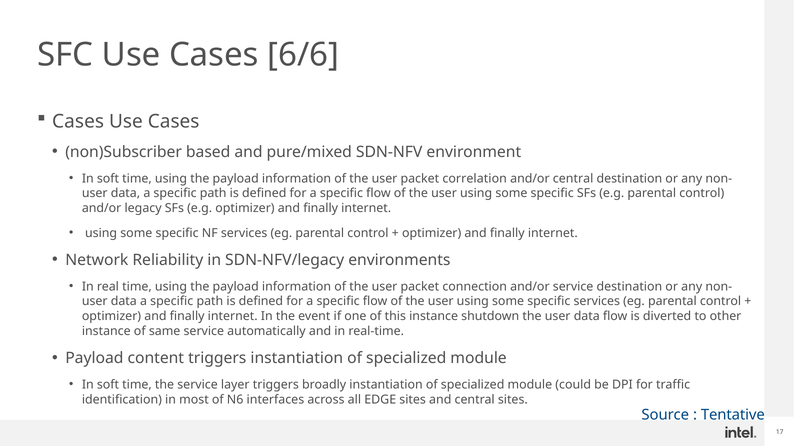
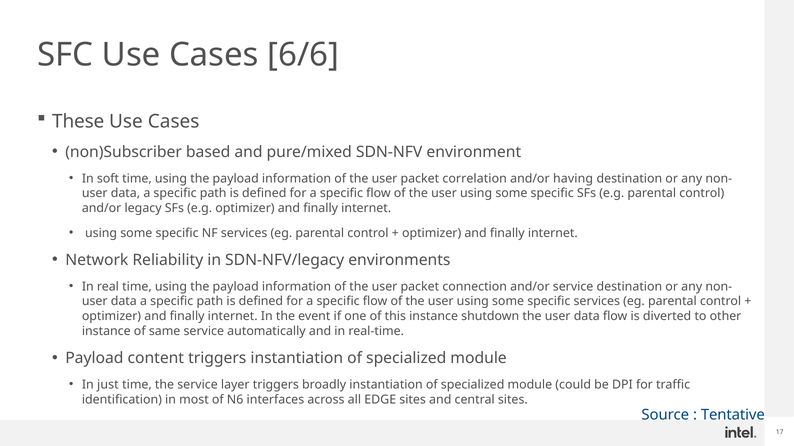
Cases at (78, 122): Cases -> These
and/or central: central -> having
soft at (108, 385): soft -> just
